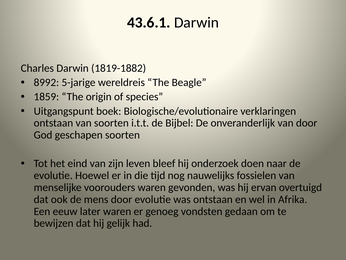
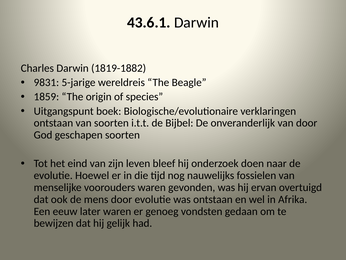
8992: 8992 -> 9831
